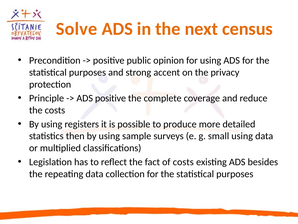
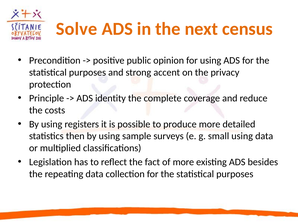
ADS positive: positive -> identity
of costs: costs -> more
